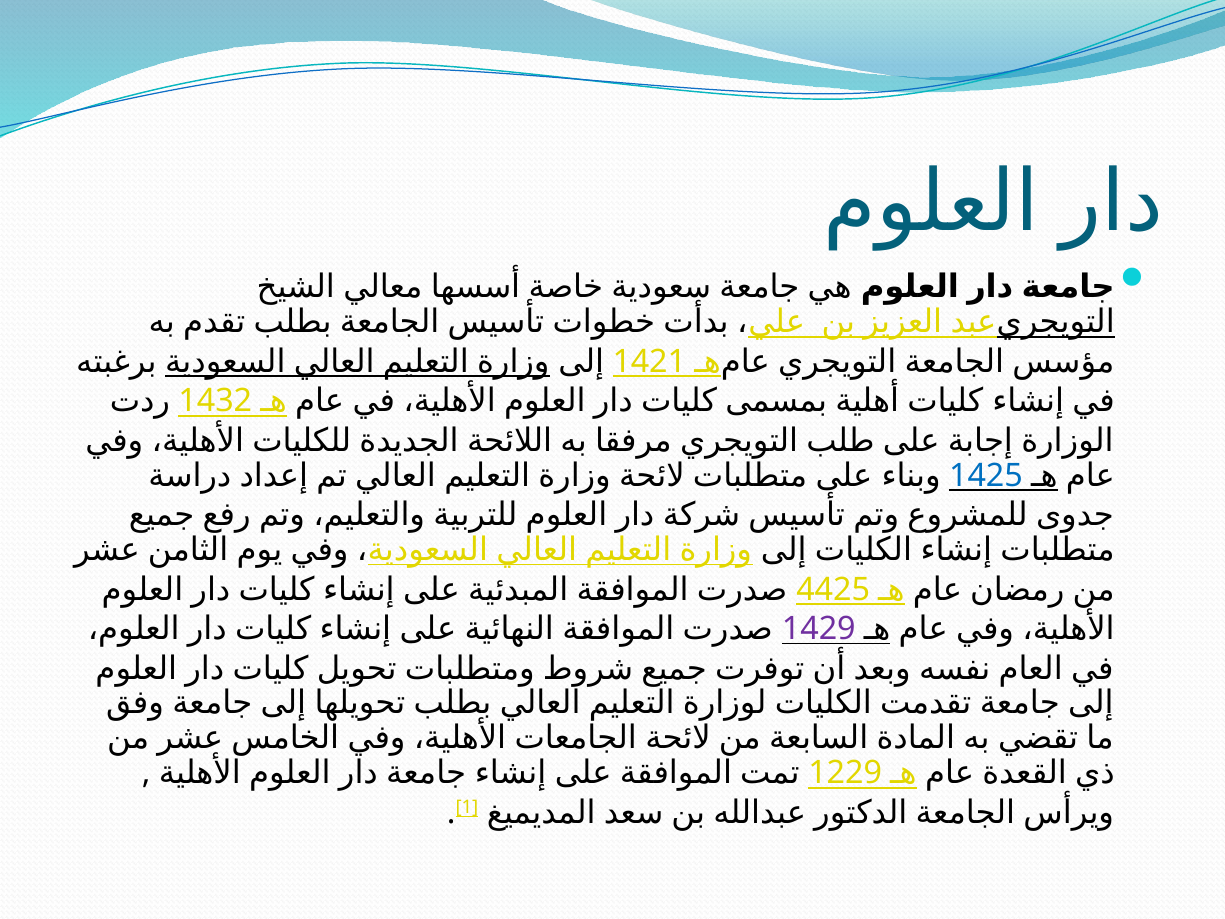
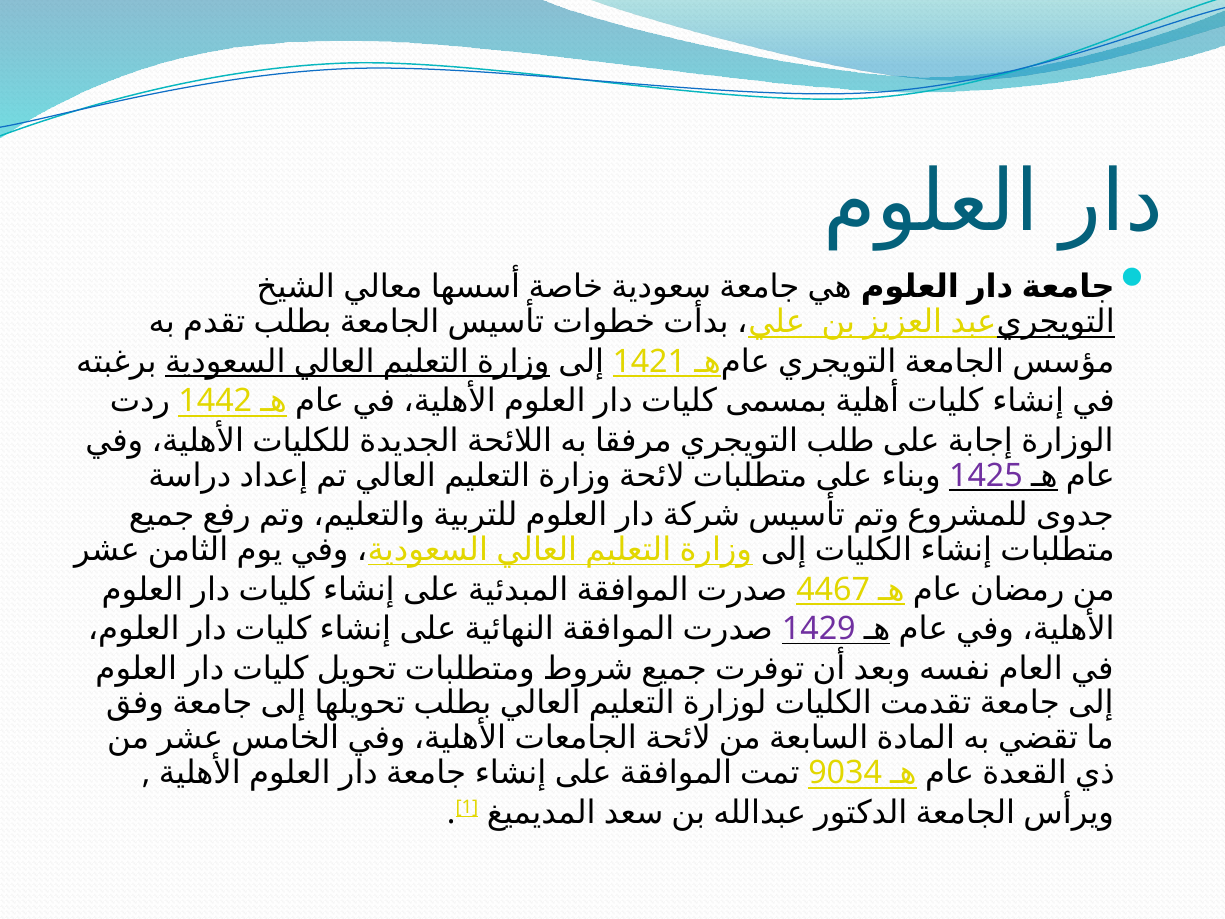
1432: 1432 -> 1442
1425 colour: blue -> purple
4425: 4425 -> 4467
1229: 1229 -> 9034
